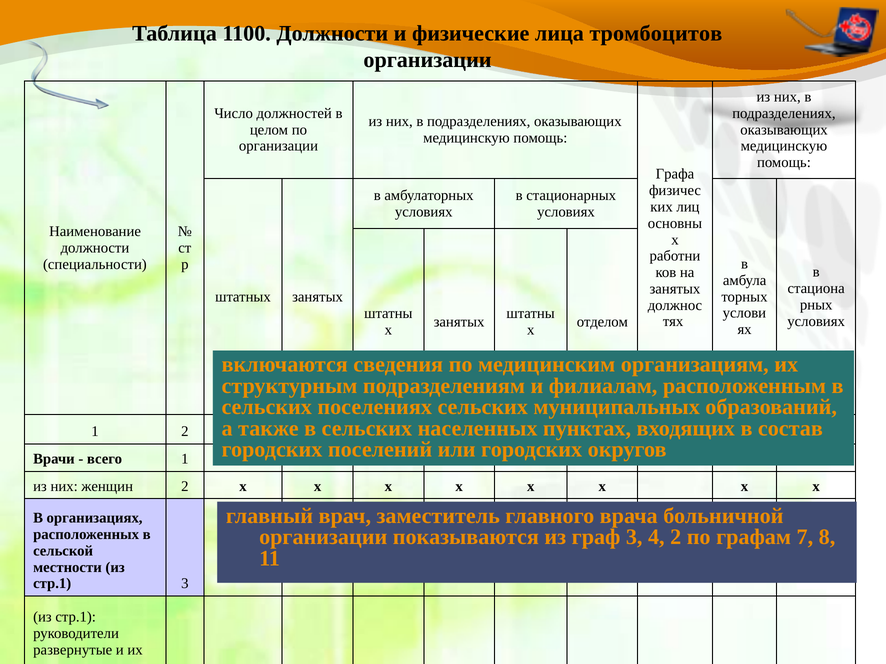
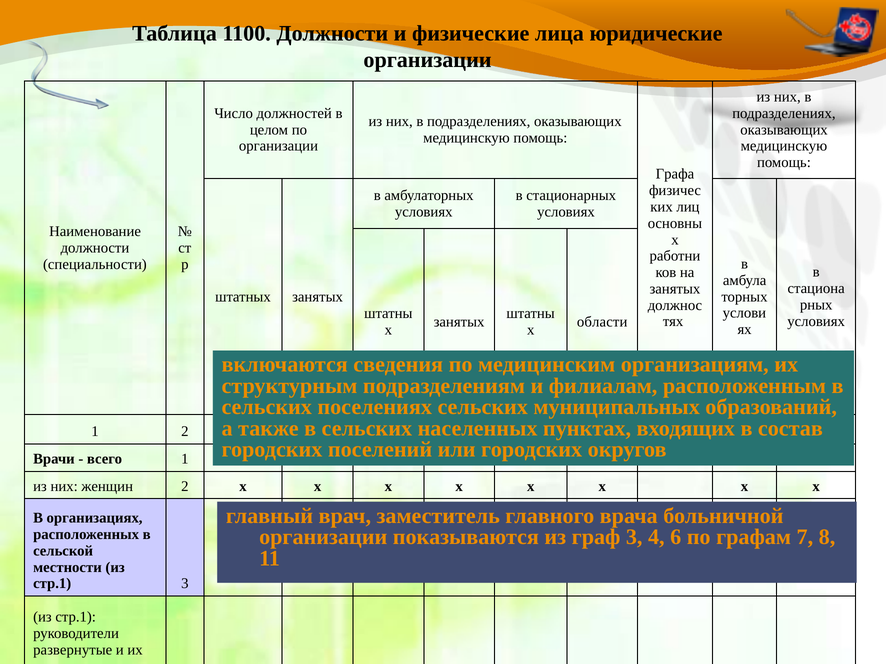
тромбоцитов: тромбоцитов -> юридические
отделом: отделом -> области
4 2: 2 -> 6
